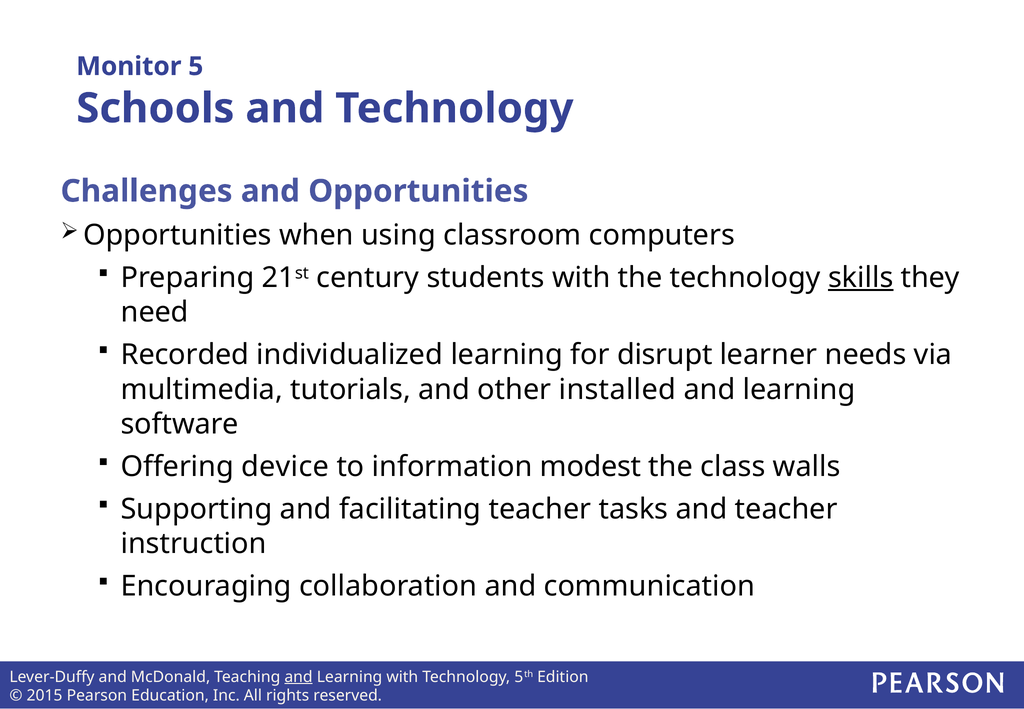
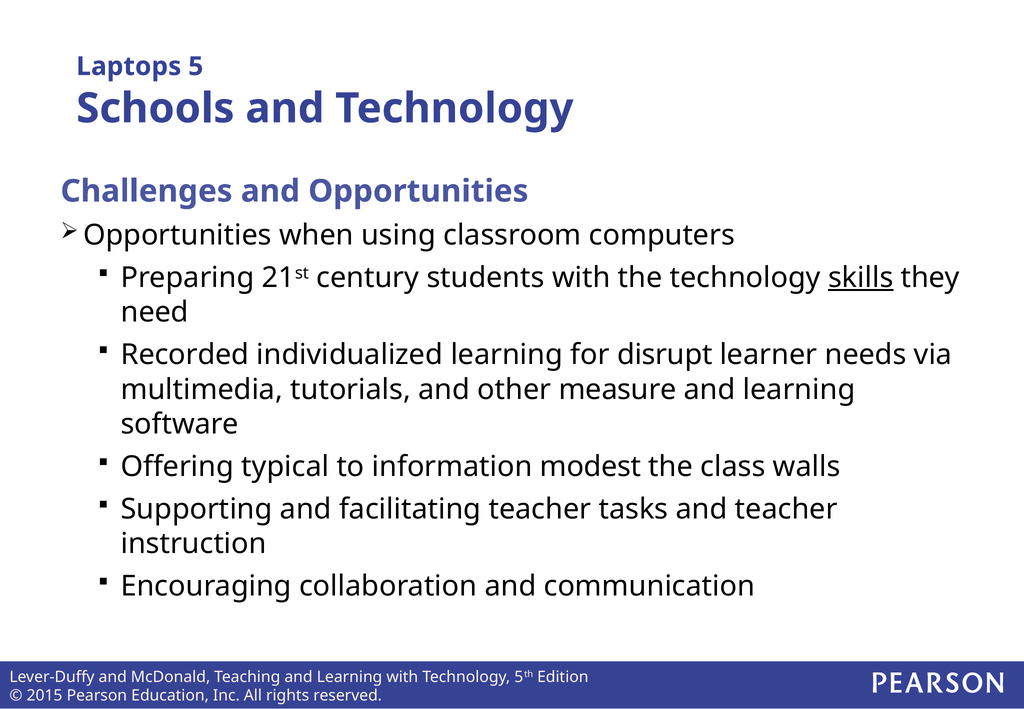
Monitor: Monitor -> Laptops
installed: installed -> measure
device: device -> typical
and at (298, 677) underline: present -> none
